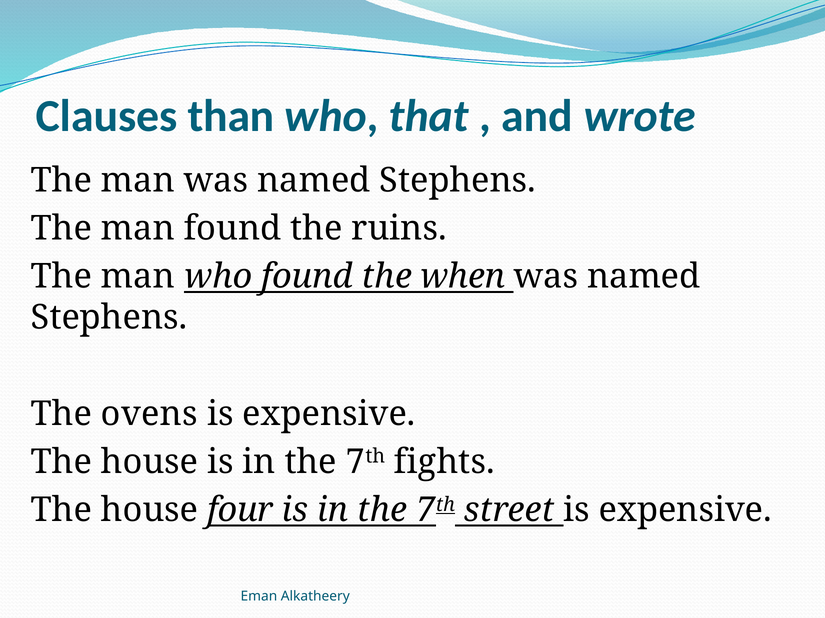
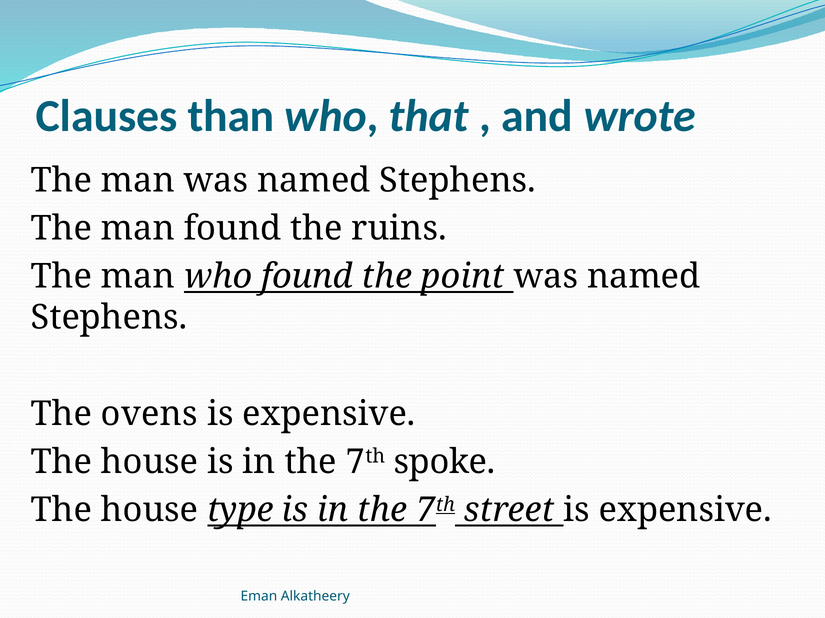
when: when -> point
fights: fights -> spoke
four: four -> type
